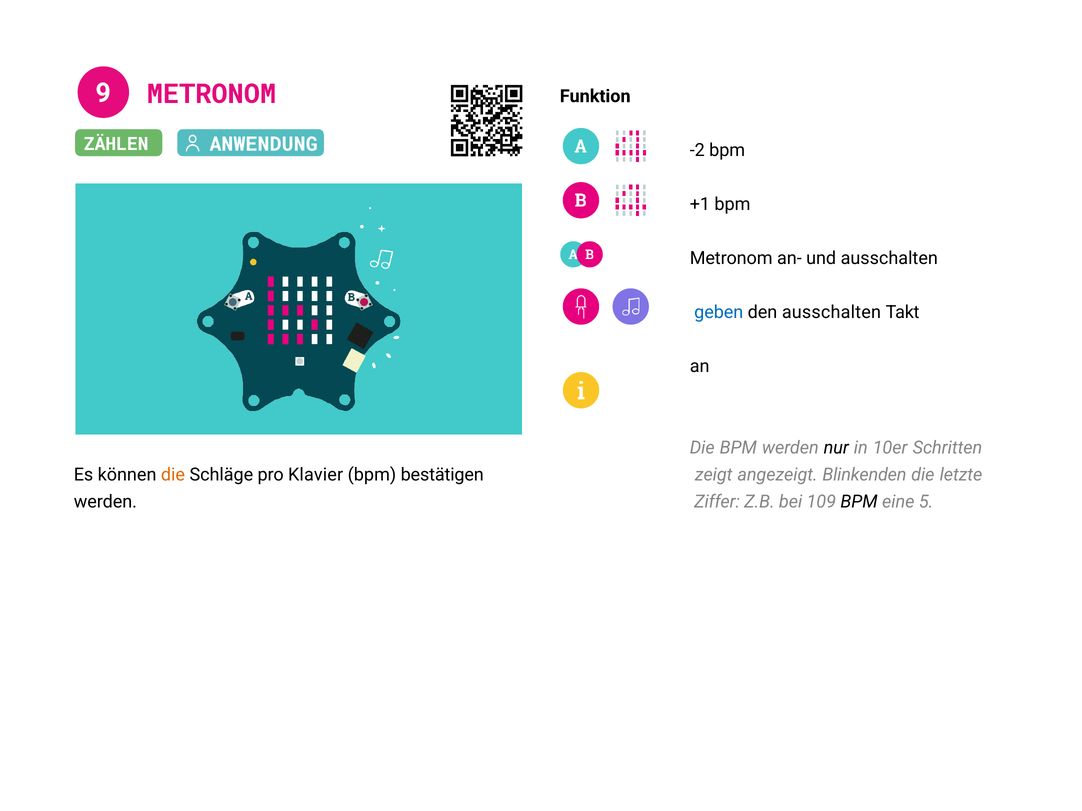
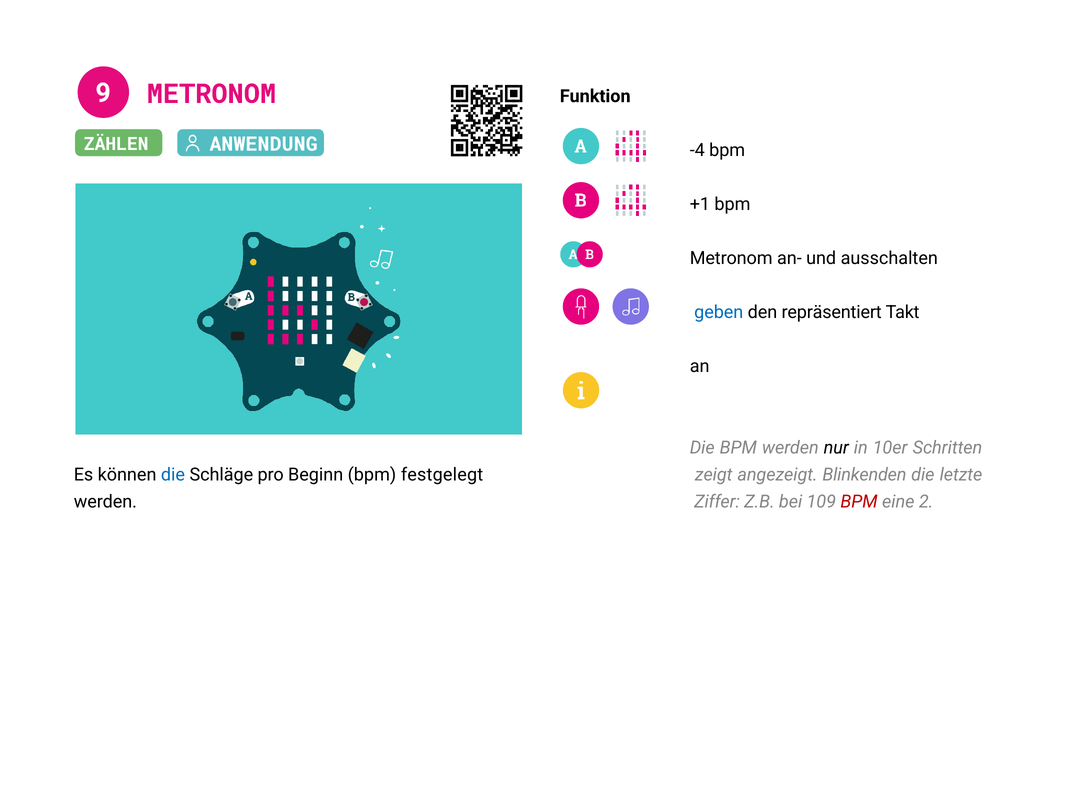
-2: -2 -> -4
den ausschalten: ausschalten -> repräsentiert
die at (173, 475) colour: orange -> blue
Klavier: Klavier -> Beginn
bestätigen: bestätigen -> festgelegt
BPM at (859, 502) colour: black -> red
5: 5 -> 2
